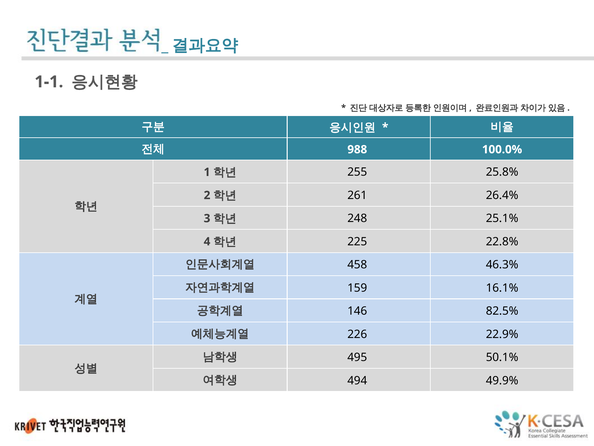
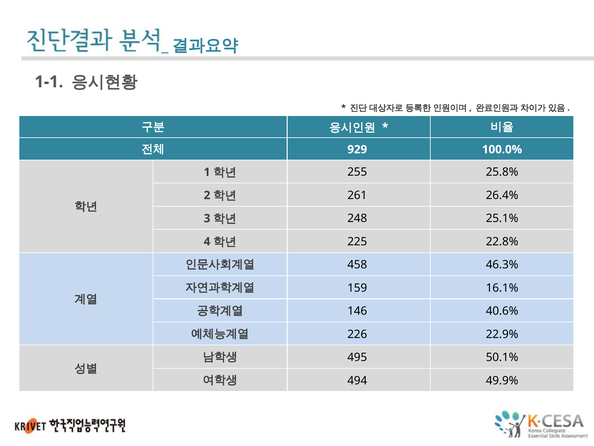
988: 988 -> 929
82.5%: 82.5% -> 40.6%
